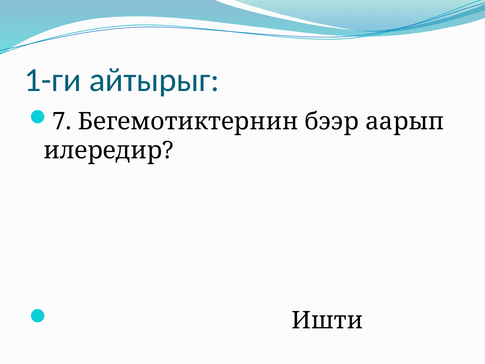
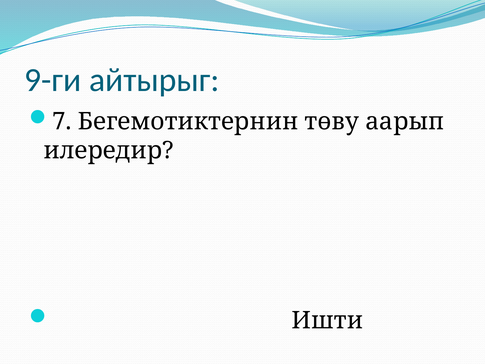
1-ги: 1-ги -> 9-ги
бээр: бээр -> төву
